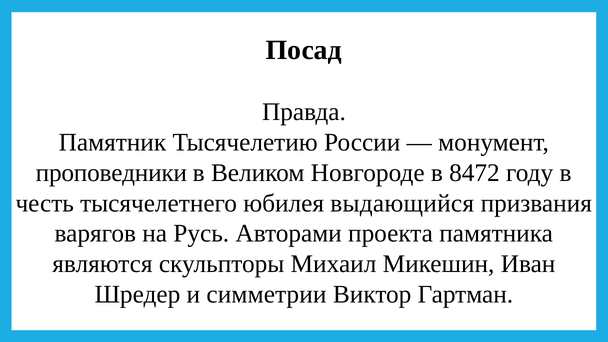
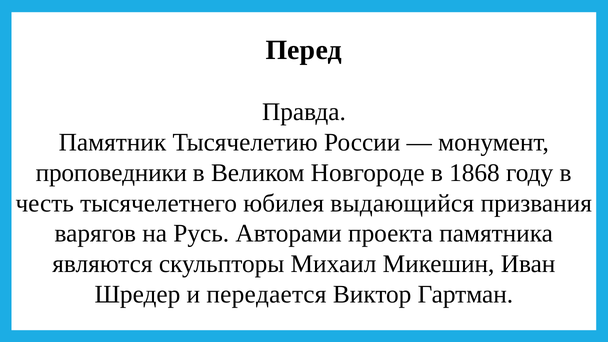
Посад: Посад -> Перед
8472: 8472 -> 1868
симметрии: симметрии -> передается
